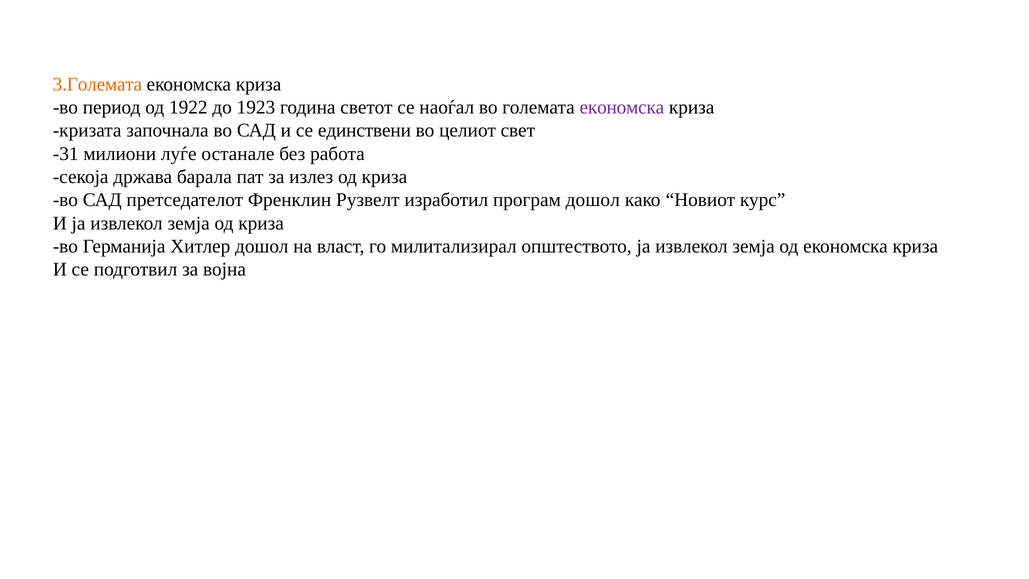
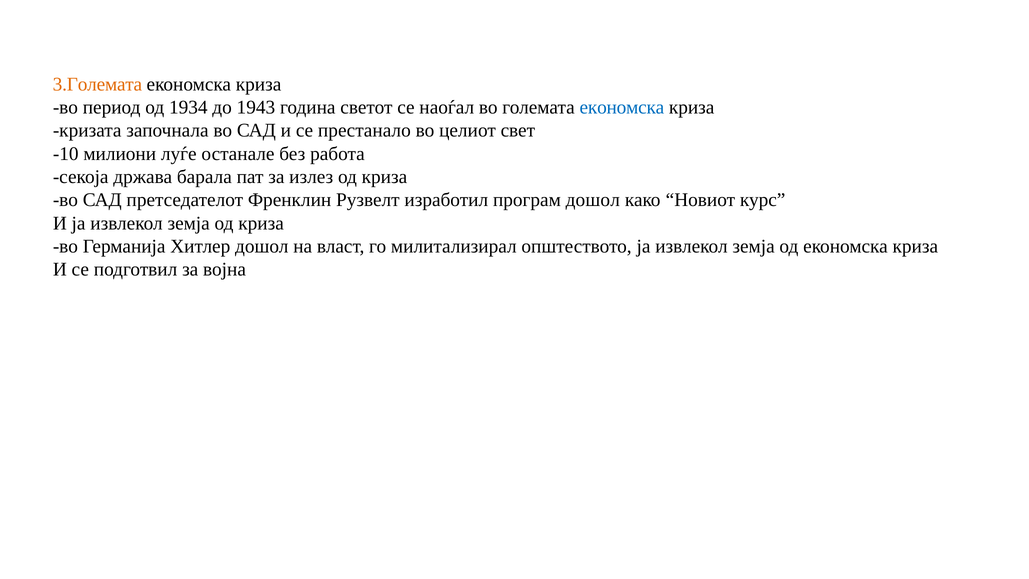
1922: 1922 -> 1934
1923: 1923 -> 1943
економска at (622, 107) colour: purple -> blue
единствени: единствени -> престанало
-31: -31 -> -10
